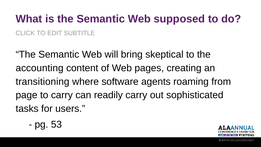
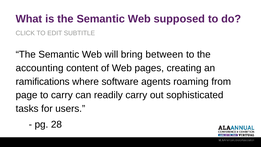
skeptical: skeptical -> between
transitioning: transitioning -> ramifications
53: 53 -> 28
